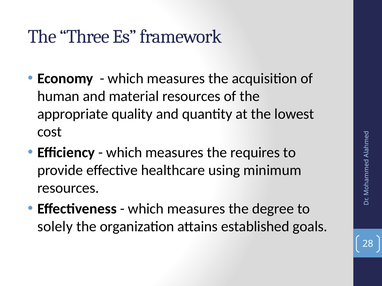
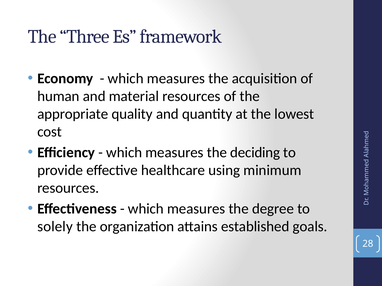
requires: requires -> deciding
